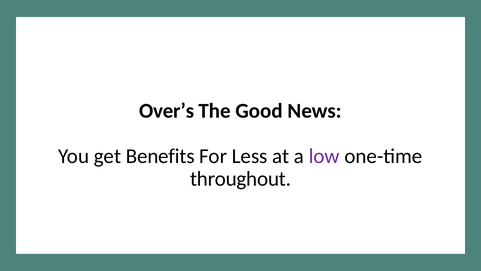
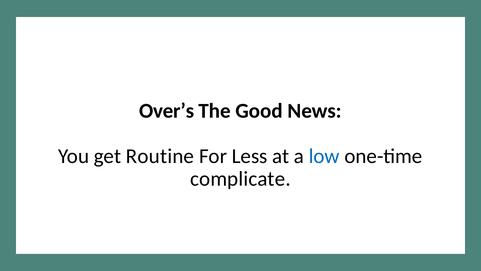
Benefits: Benefits -> Routine
low colour: purple -> blue
throughout: throughout -> complicate
